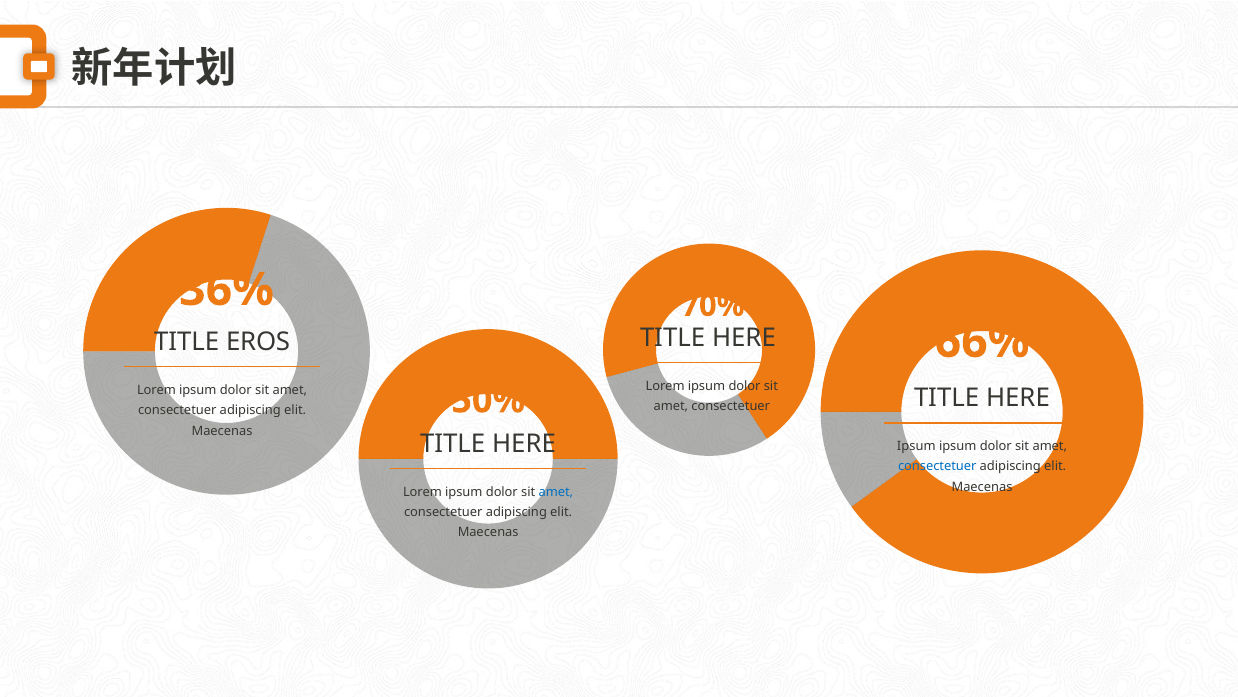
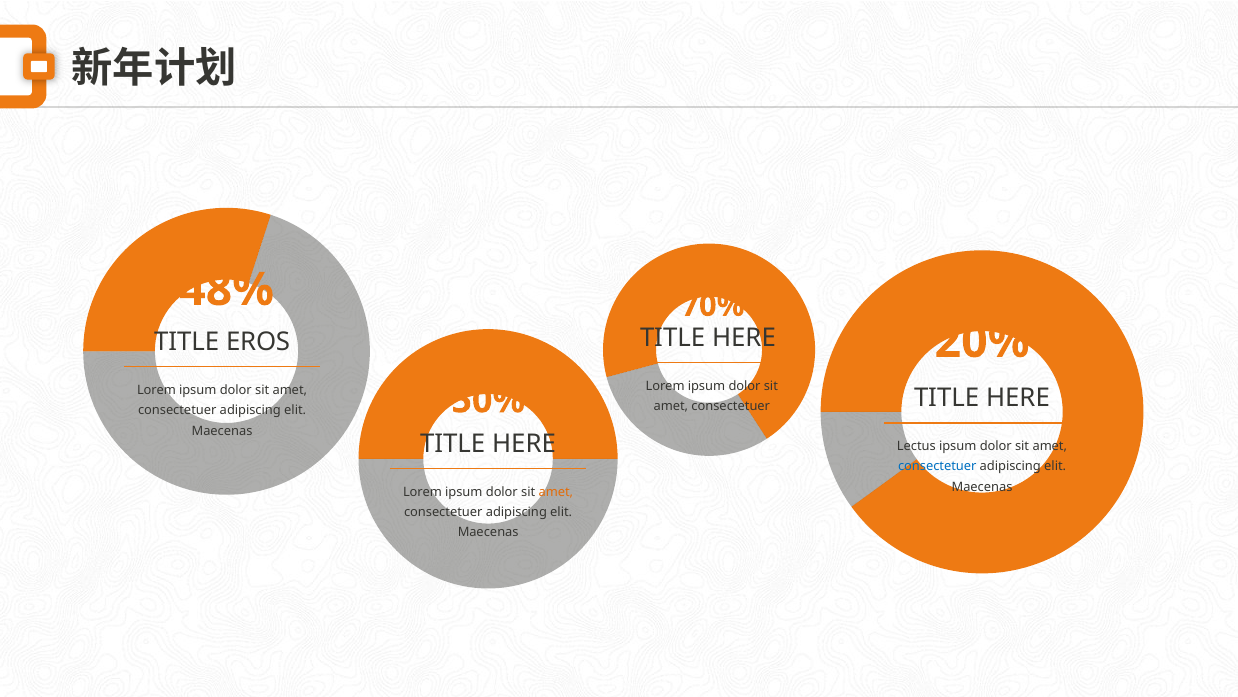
36%: 36% -> 48%
66%: 66% -> 20%
Ipsum at (916, 446): Ipsum -> Lectus
amet at (556, 492) colour: blue -> orange
